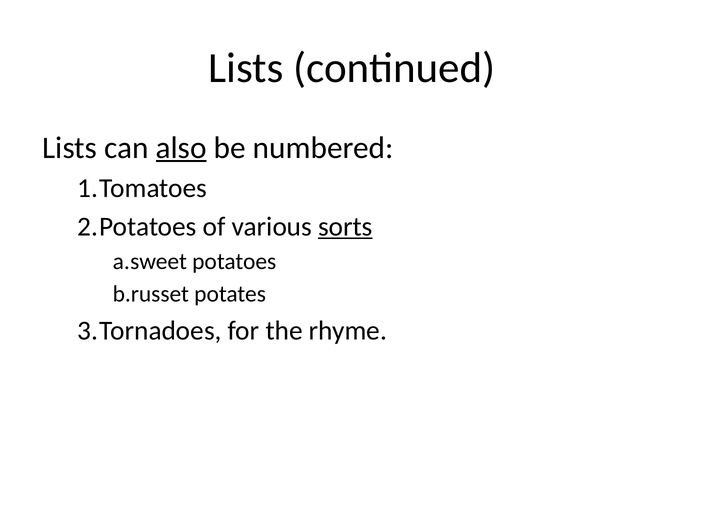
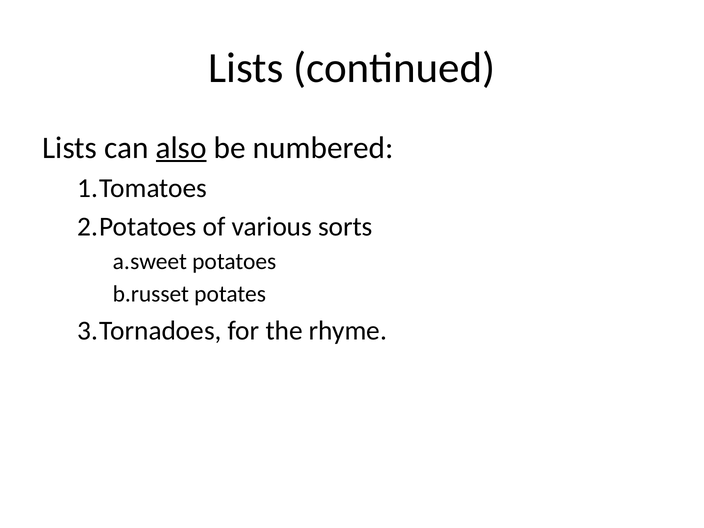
sorts underline: present -> none
